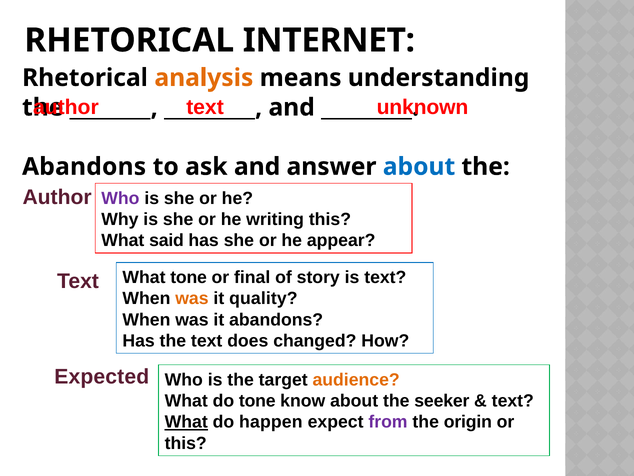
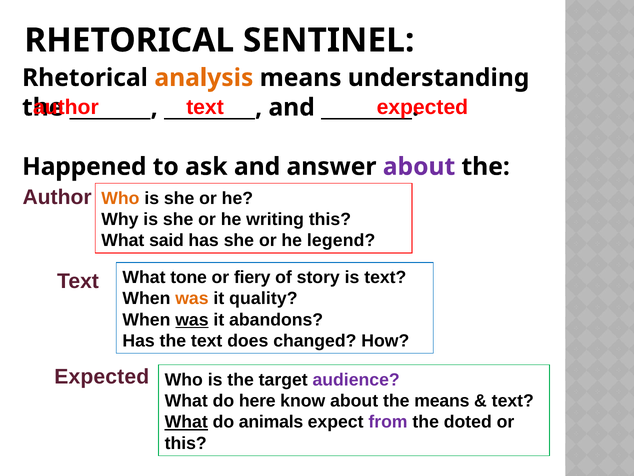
INTERNET: INTERNET -> SENTINEL
unknown at (422, 107): unknown -> expected
Abandons at (84, 167): Abandons -> Happened
about at (419, 167) colour: blue -> purple
Who at (120, 198) colour: purple -> orange
appear: appear -> legend
final: final -> fiery
was at (192, 319) underline: none -> present
audience colour: orange -> purple
do tone: tone -> here
the seeker: seeker -> means
happen: happen -> animals
origin: origin -> doted
